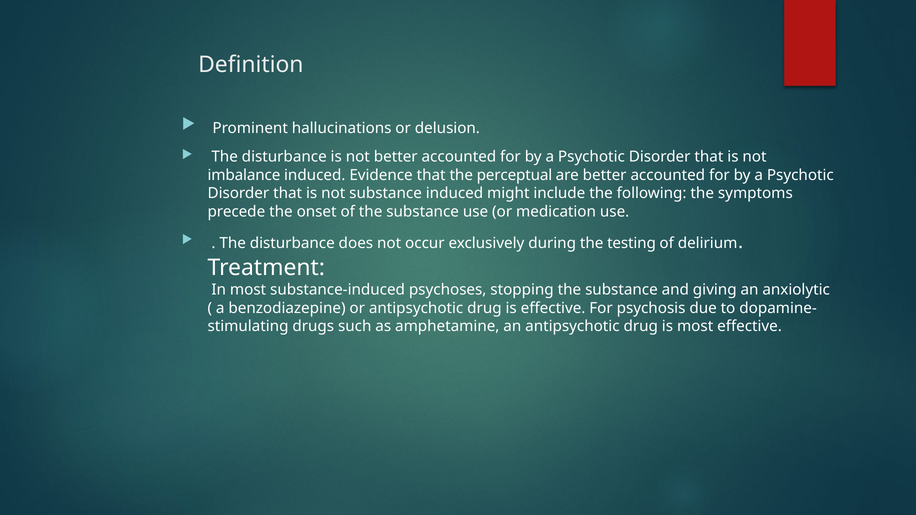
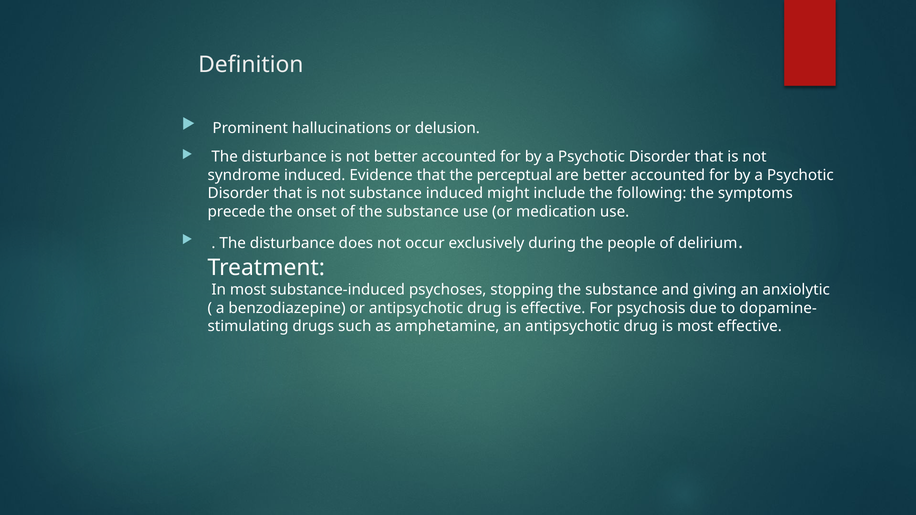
imbalance: imbalance -> syndrome
testing: testing -> people
